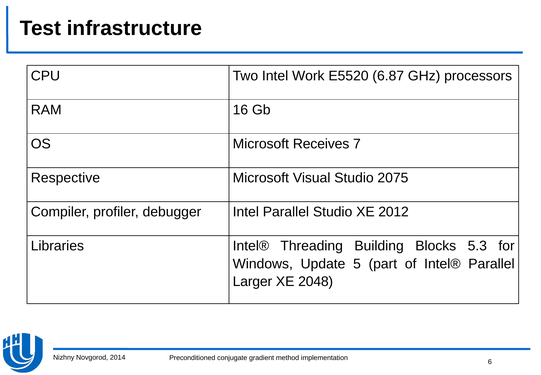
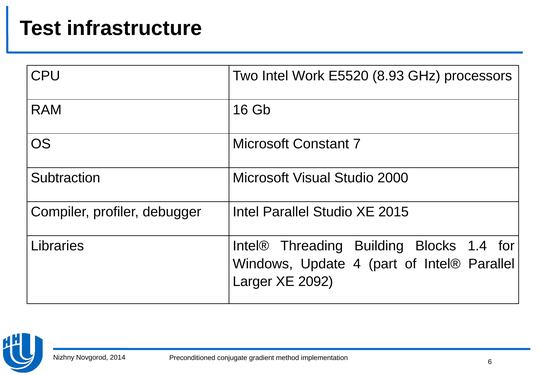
6.87: 6.87 -> 8.93
Receives: Receives -> Constant
Respective: Respective -> Subtraction
2075: 2075 -> 2000
2012: 2012 -> 2015
5.3: 5.3 -> 1.4
5: 5 -> 4
2048: 2048 -> 2092
